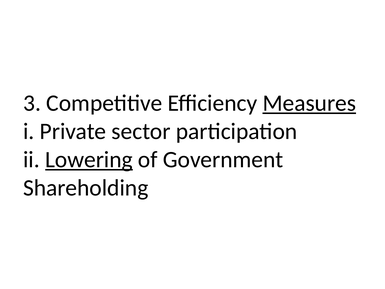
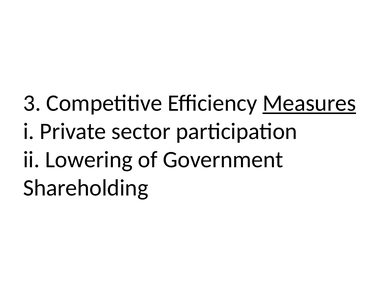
Lowering underline: present -> none
